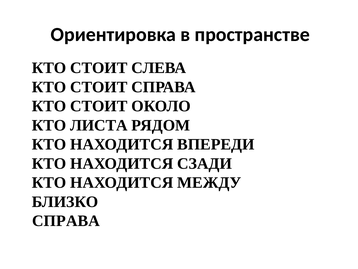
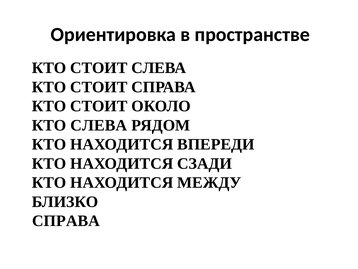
КТО ЛИСТА: ЛИСТА -> СЛЕВА
